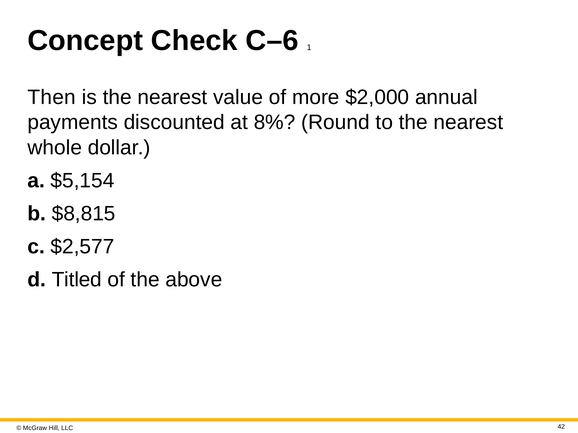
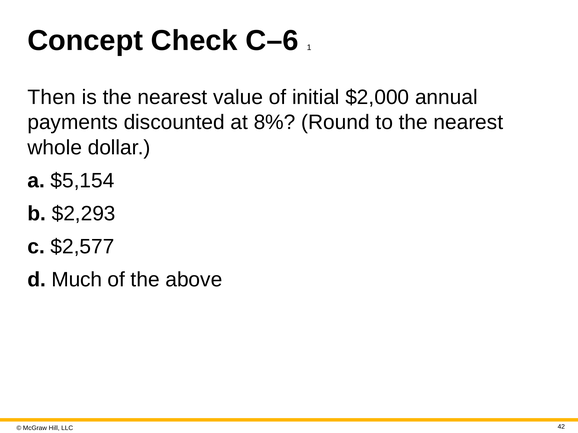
more: more -> initial
$8,815: $8,815 -> $2,293
Titled: Titled -> Much
